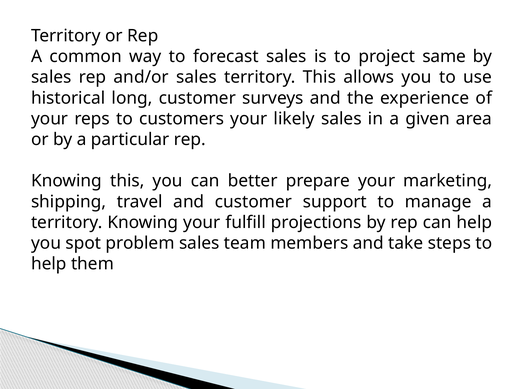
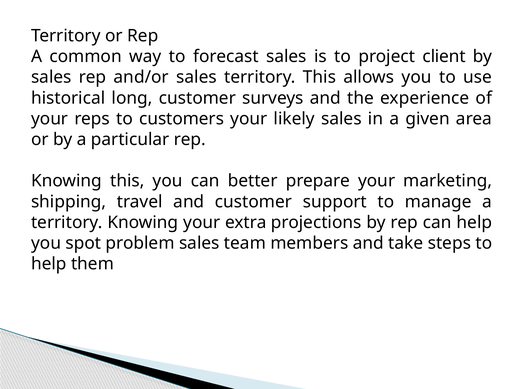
same: same -> client
fulfill: fulfill -> extra
